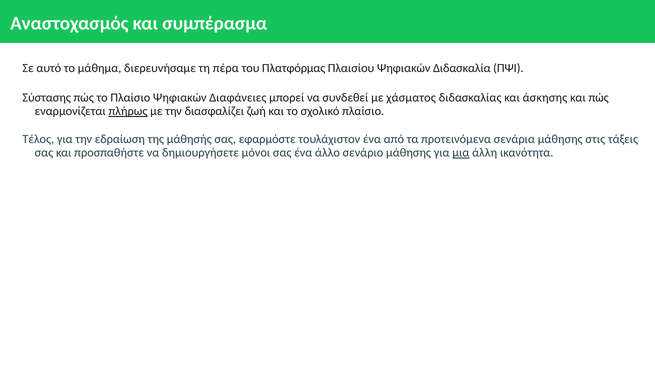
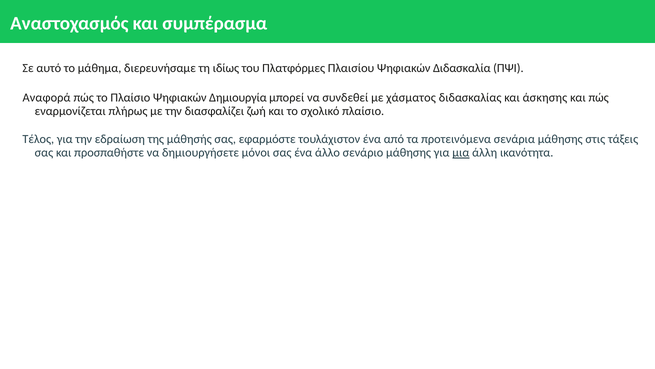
πέρα: πέρα -> ιδίως
Πλατφόρμας: Πλατφόρμας -> Πλατφόρμες
Σύστασης: Σύστασης -> Αναφορά
Διαφάνειες: Διαφάνειες -> Δημιουργία
πλήρως underline: present -> none
